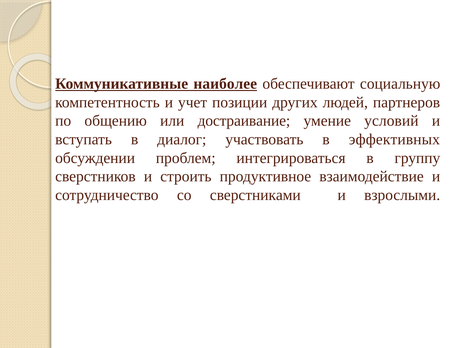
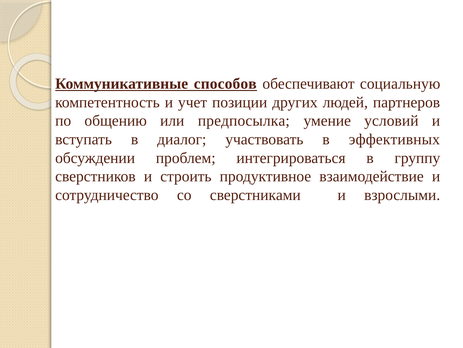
наиболее: наиболее -> способов
достраивание: достраивание -> предпосылка
